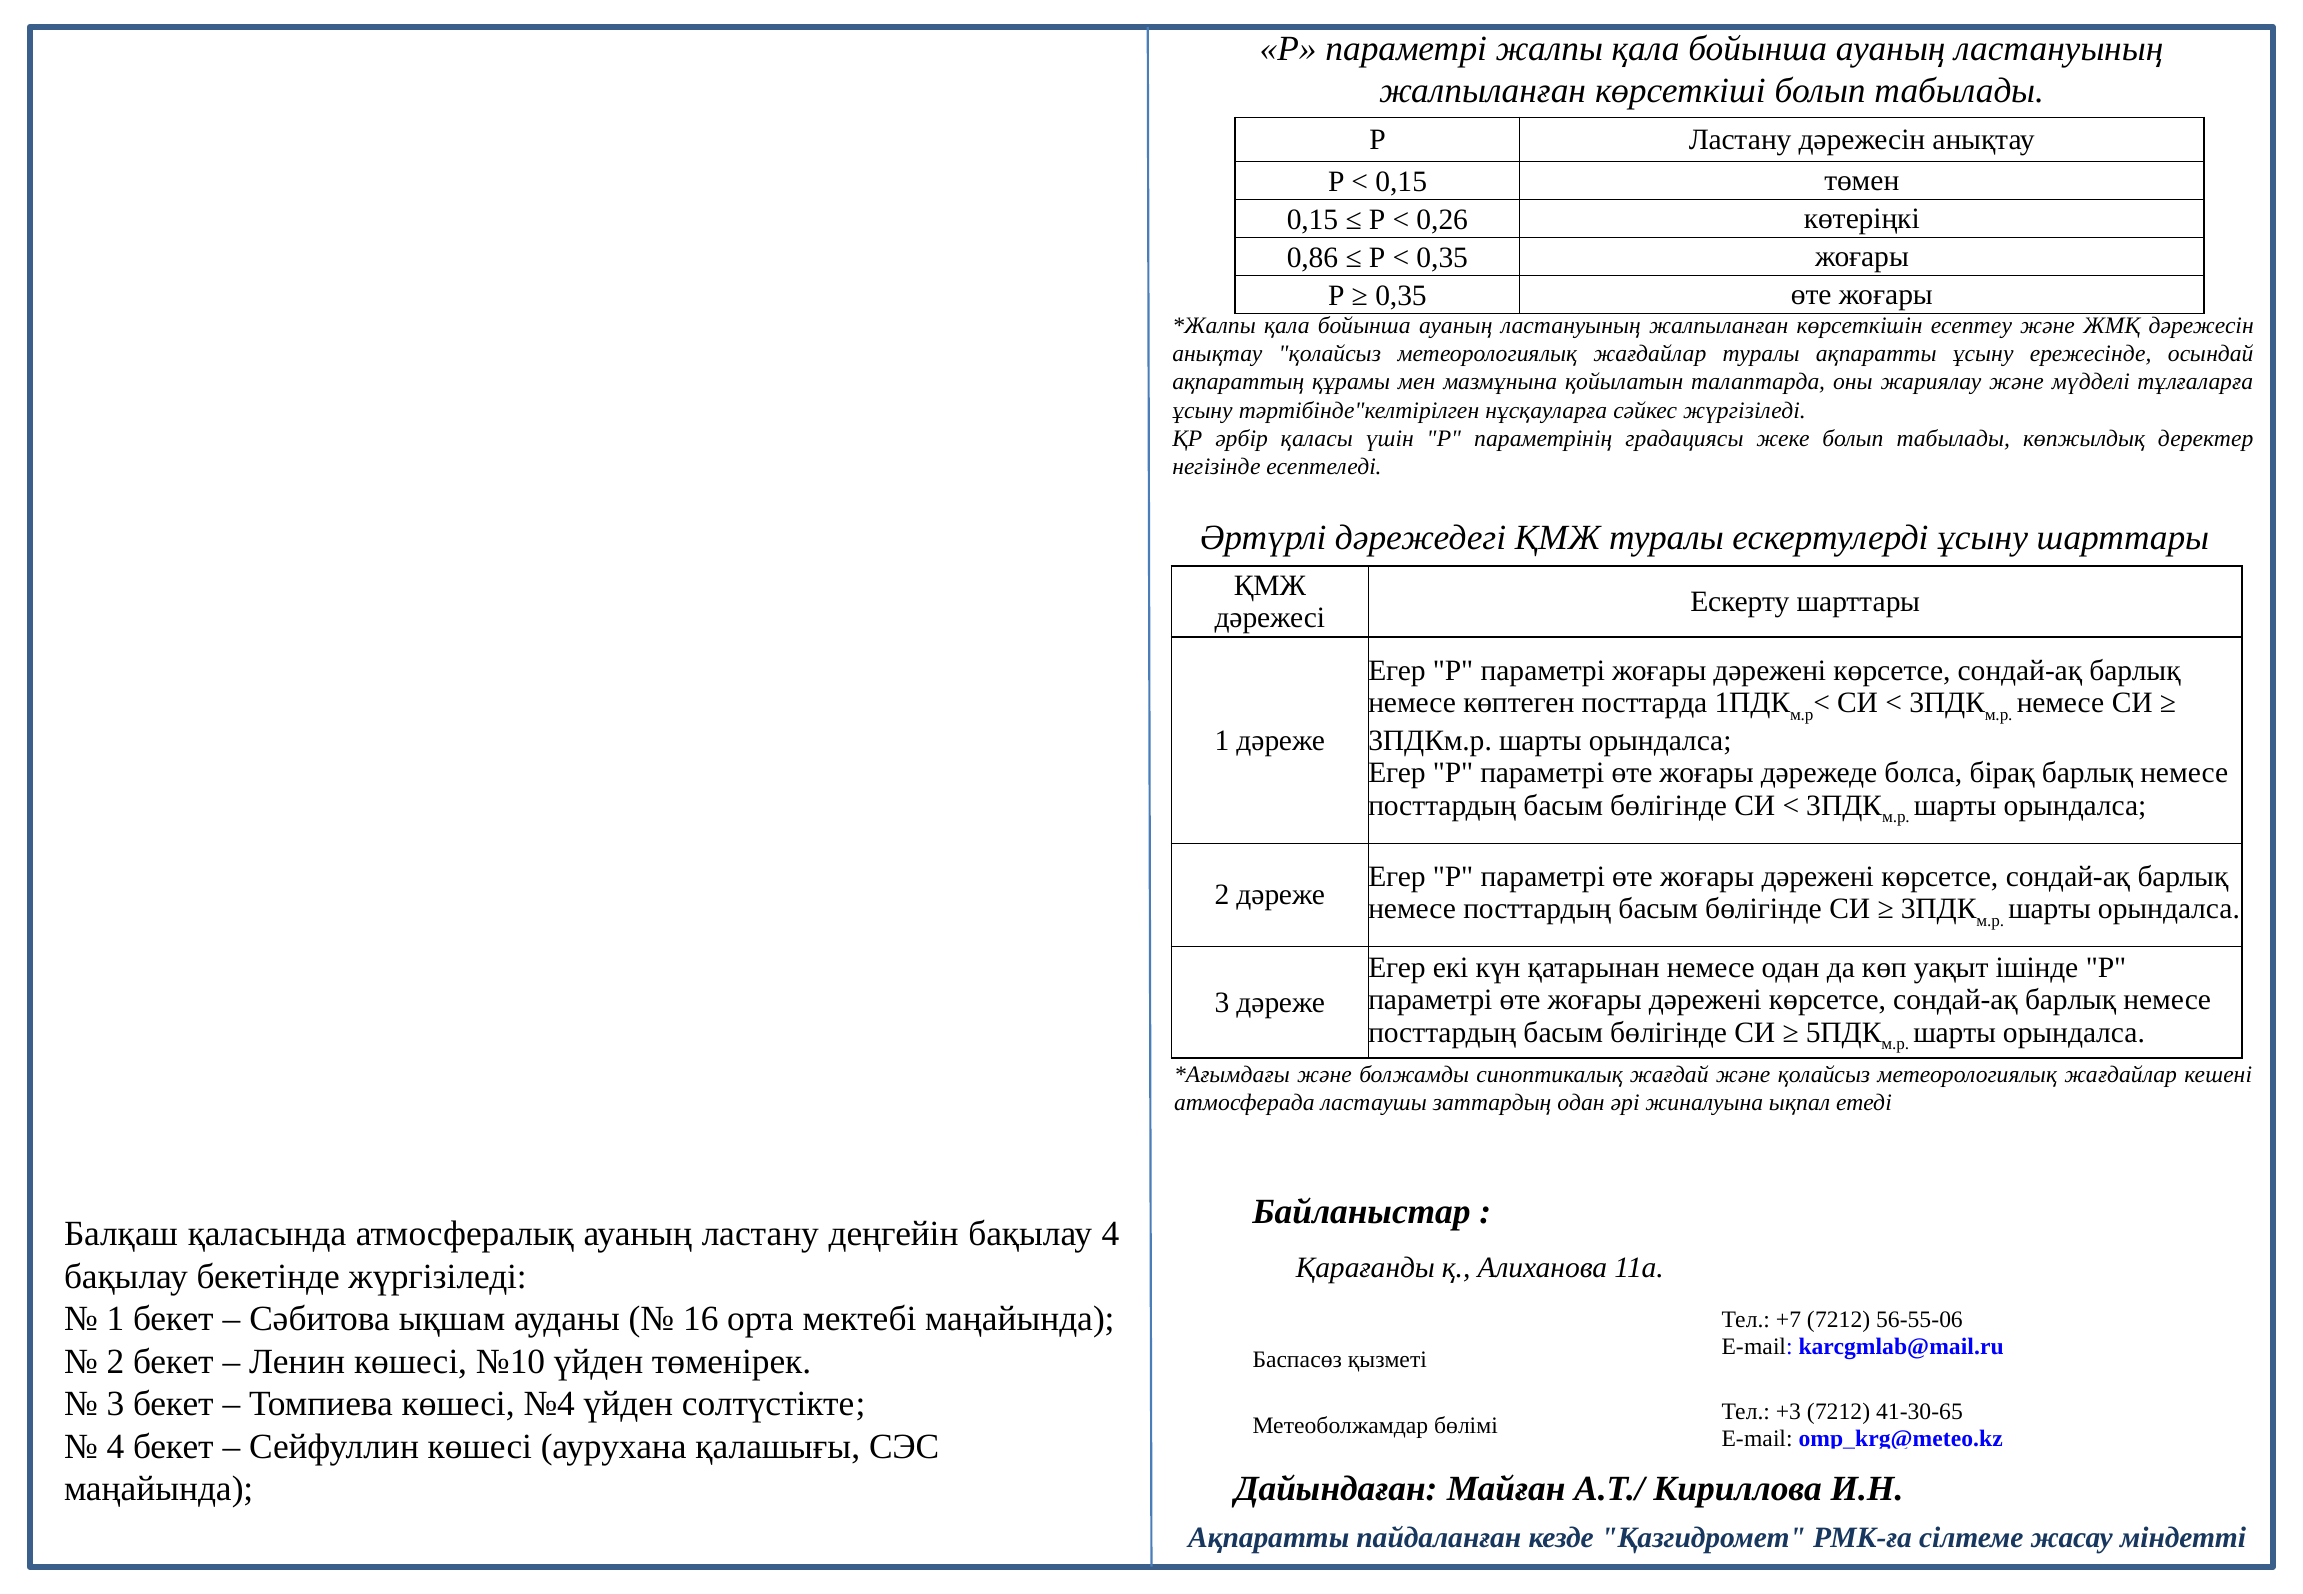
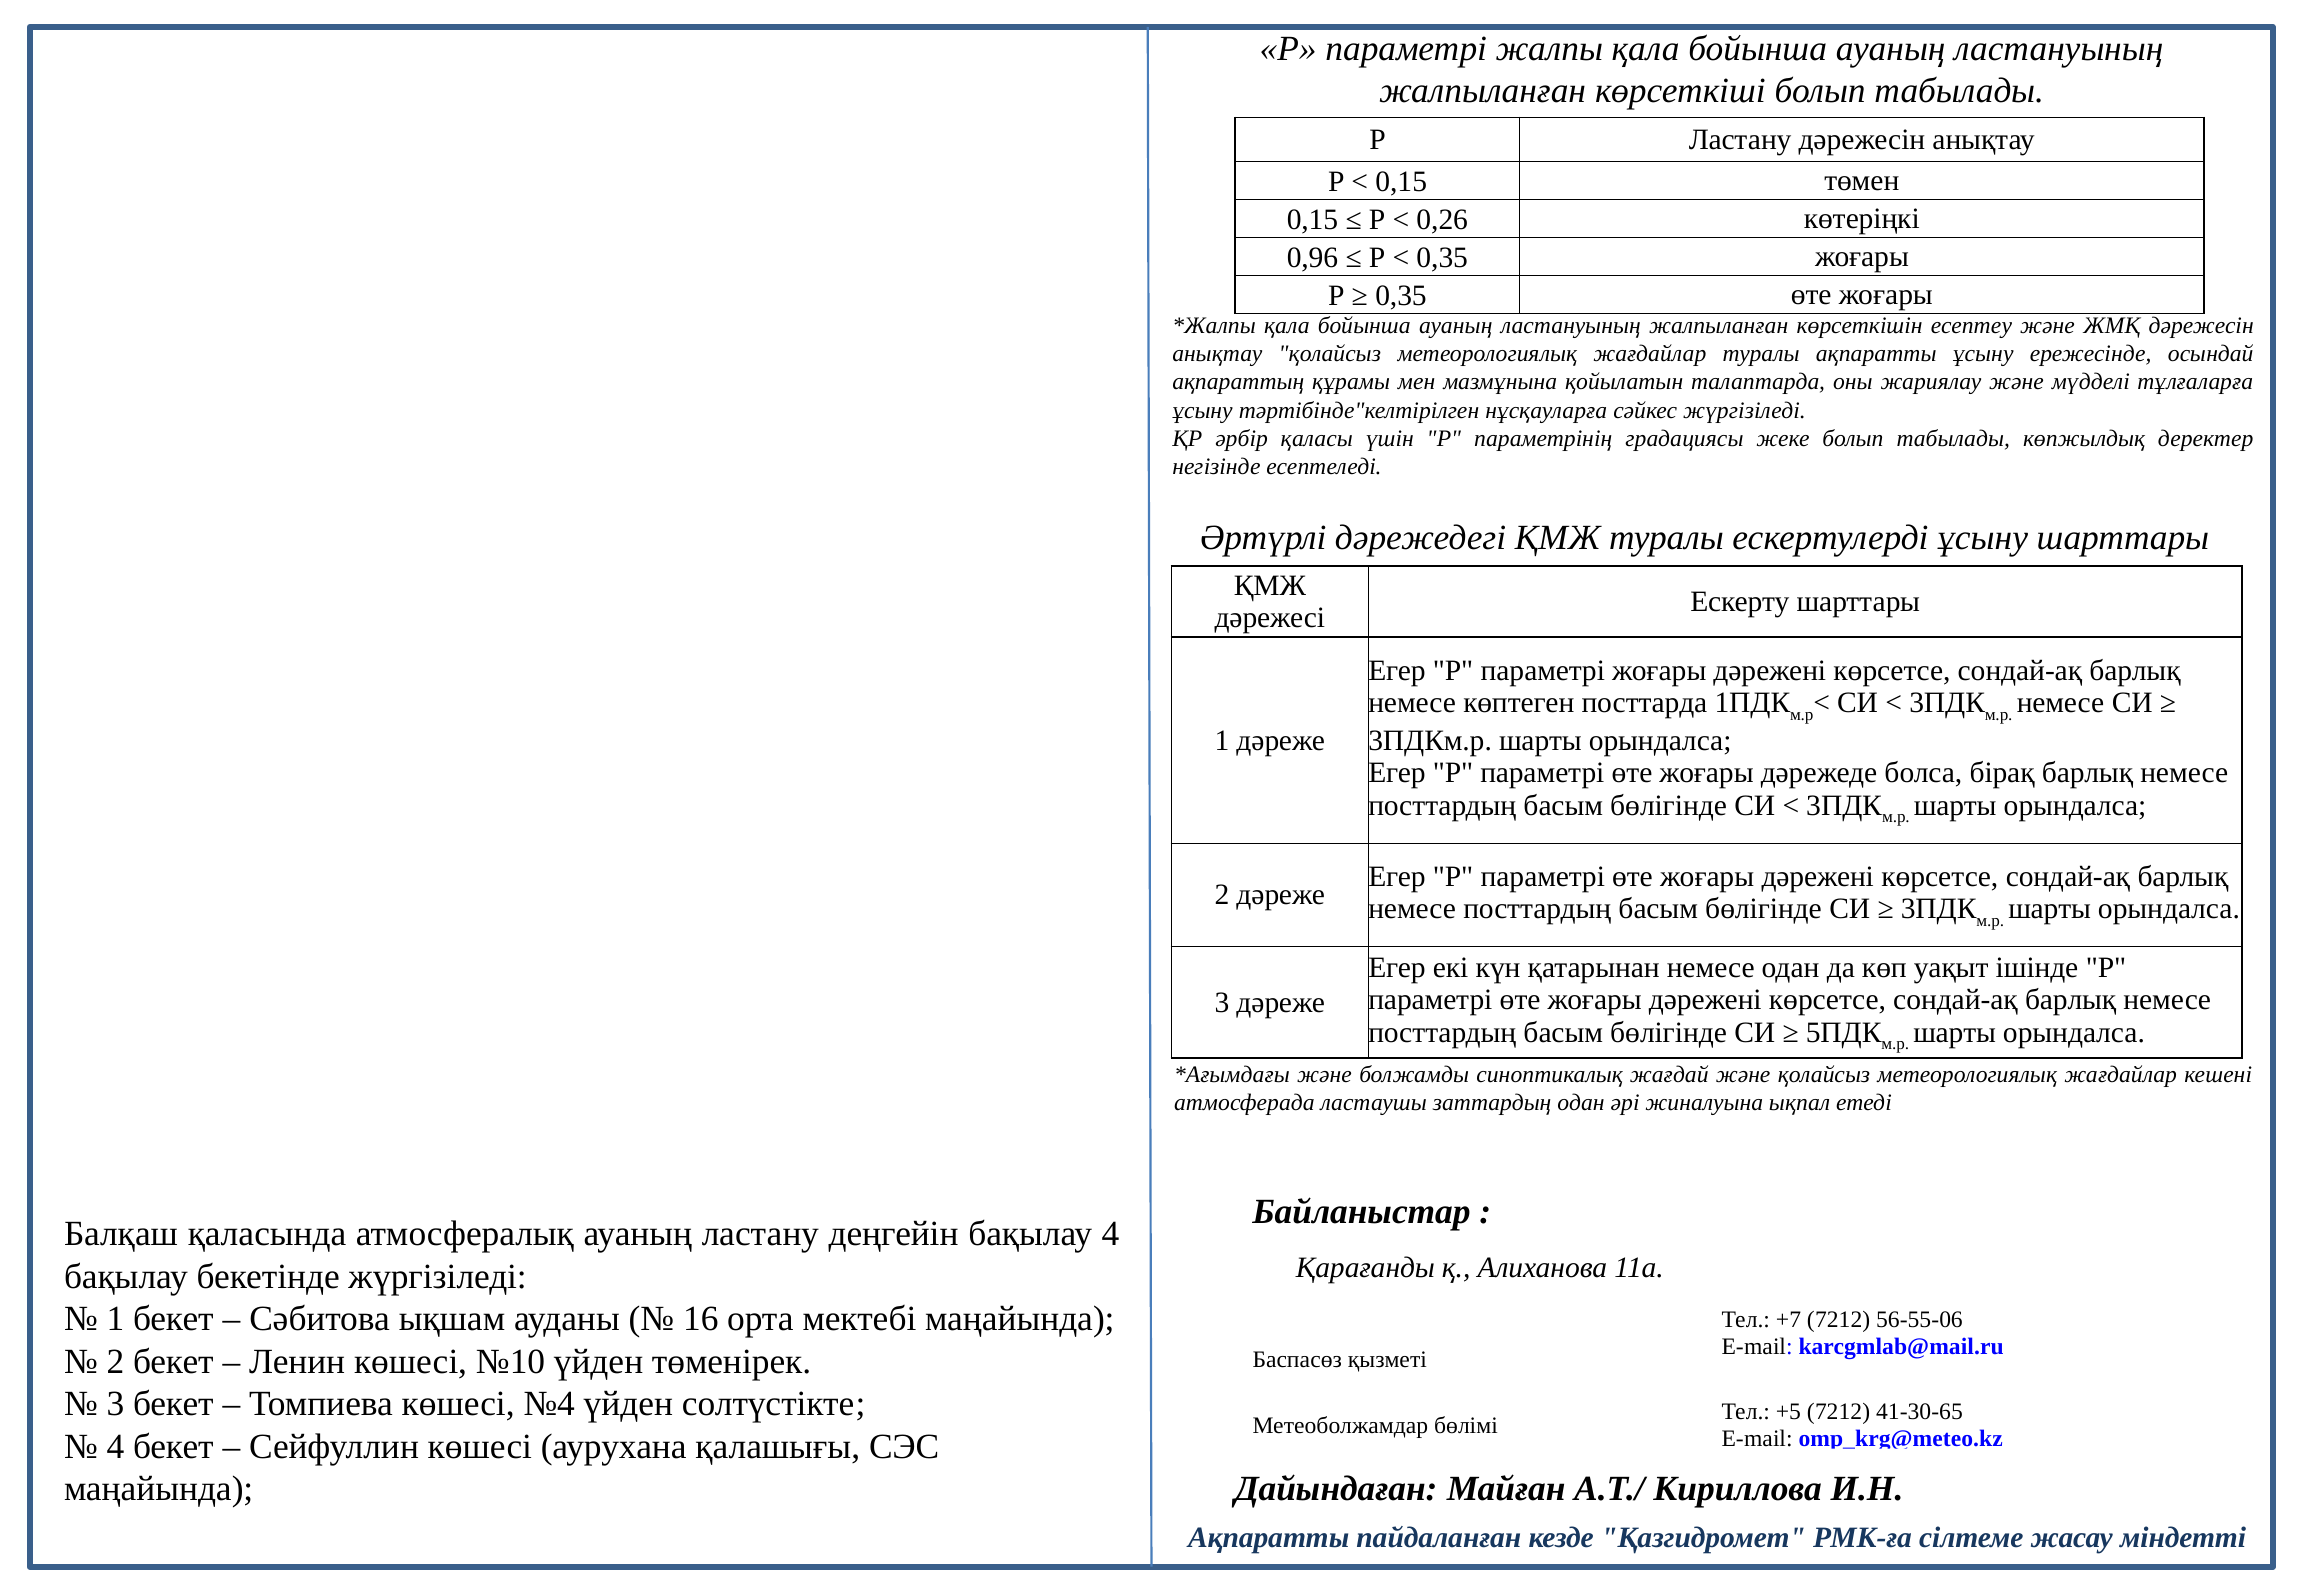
0,86: 0,86 -> 0,96
+3: +3 -> +5
